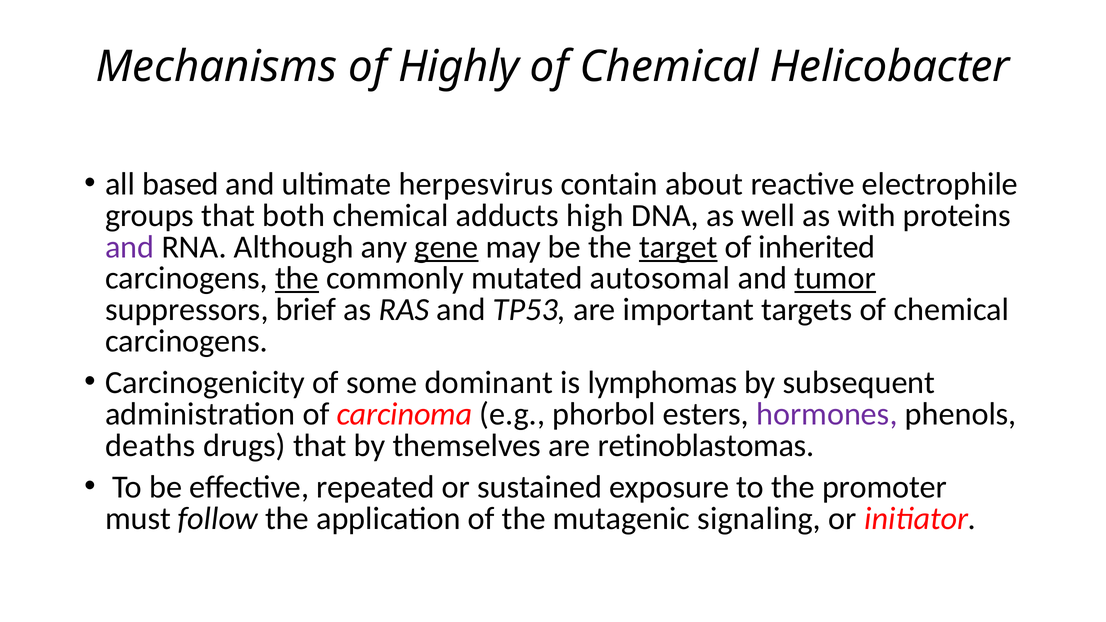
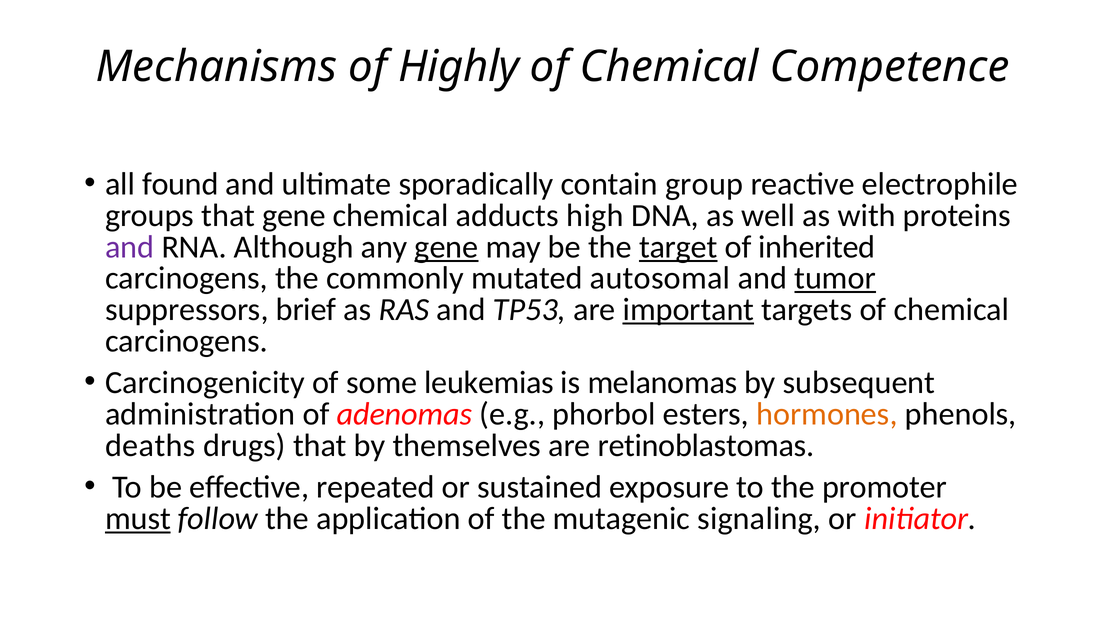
Helicobacter: Helicobacter -> Competence
based: based -> found
herpesvirus: herpesvirus -> sporadically
about: about -> group
that both: both -> gene
the at (297, 278) underline: present -> none
important underline: none -> present
dominant: dominant -> leukemias
lymphomas: lymphomas -> melanomas
carcinoma: carcinoma -> adenomas
hormones colour: purple -> orange
must underline: none -> present
